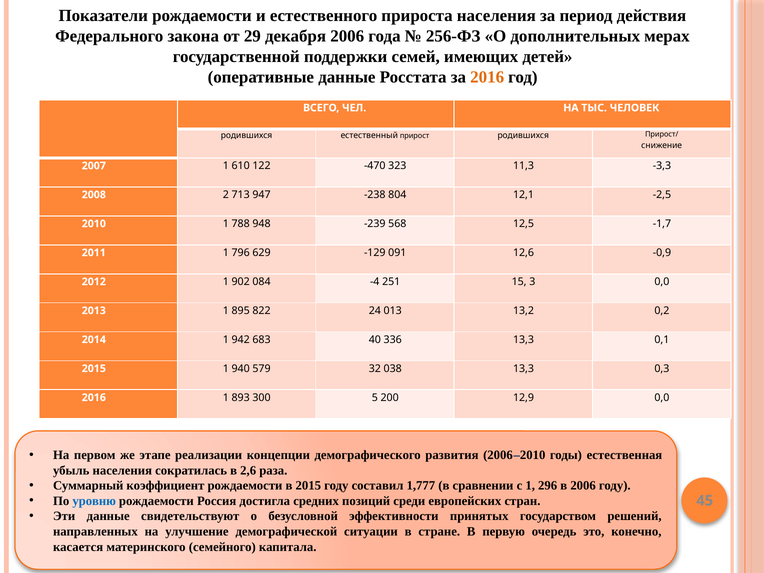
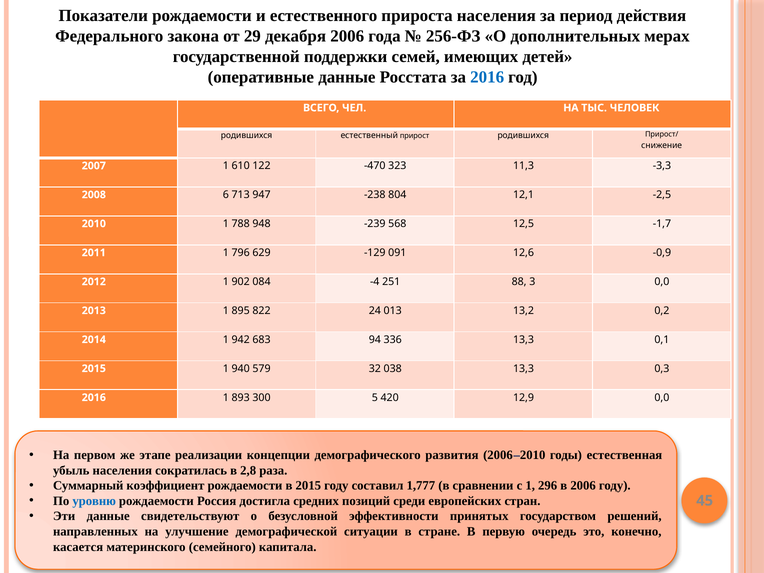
2016 at (487, 77) colour: orange -> blue
2: 2 -> 6
15: 15 -> 88
40: 40 -> 94
200: 200 -> 420
2,6: 2,6 -> 2,8
